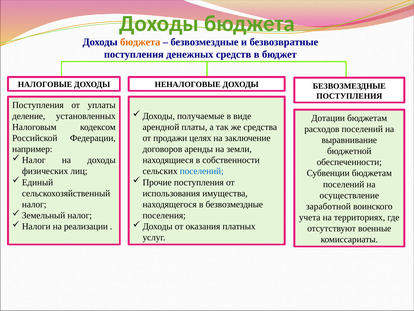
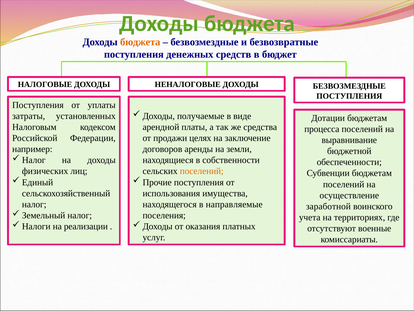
деление: деление -> затраты
расходов: расходов -> процесса
поселений at (202, 171) colour: blue -> orange
в безвозмездные: безвозмездные -> направляемые
